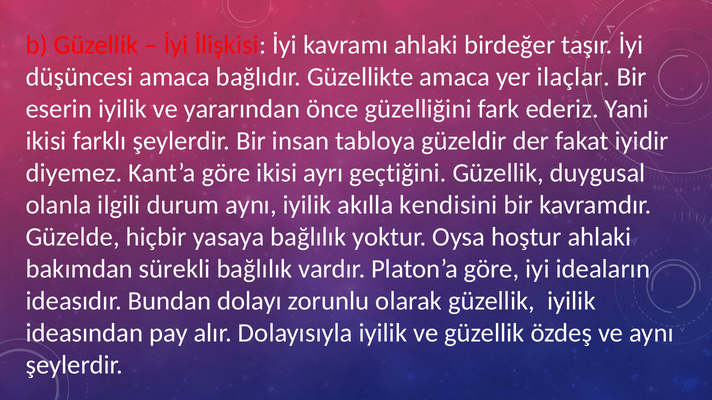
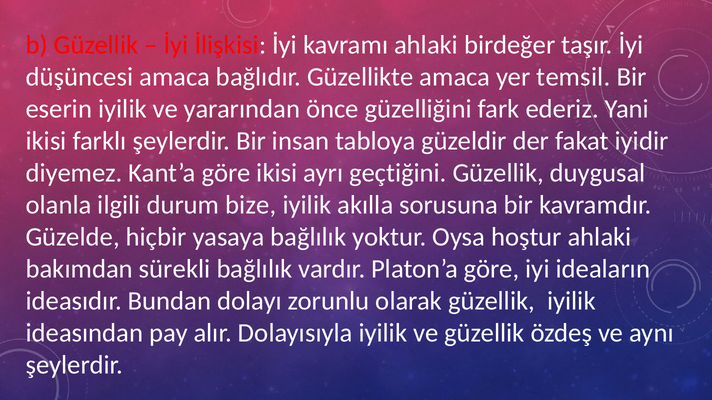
ilaçlar: ilaçlar -> temsil
durum aynı: aynı -> bize
kendisini: kendisini -> sorusuna
